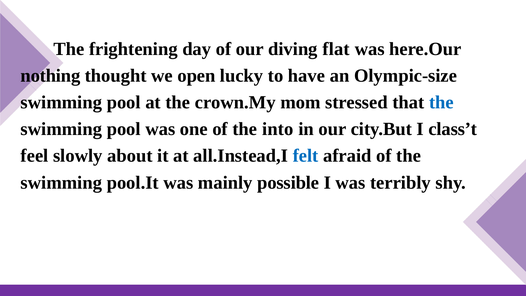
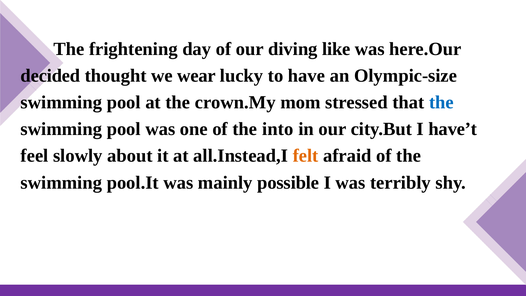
flat: flat -> like
nothing: nothing -> decided
open: open -> wear
class’t: class’t -> have’t
felt colour: blue -> orange
